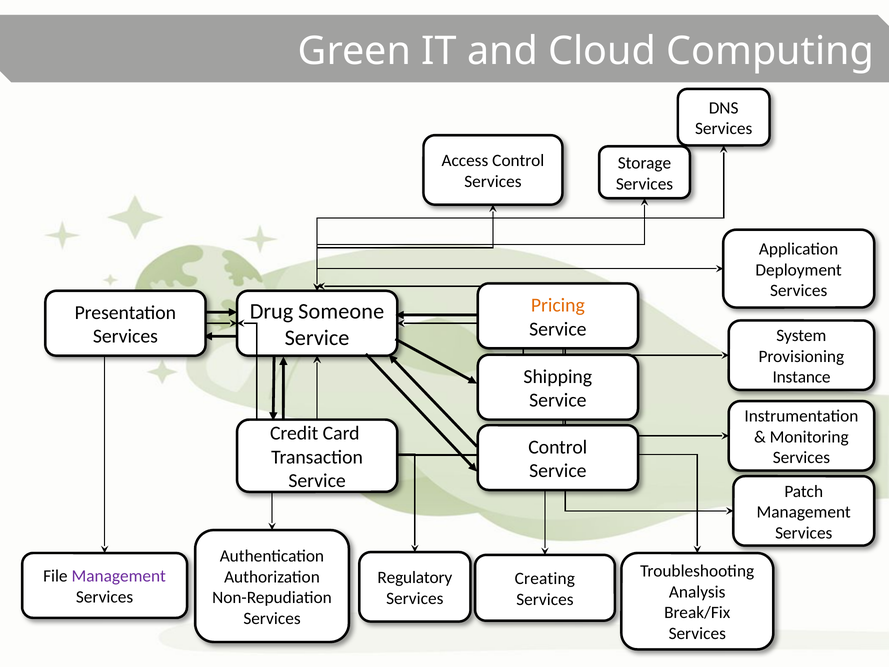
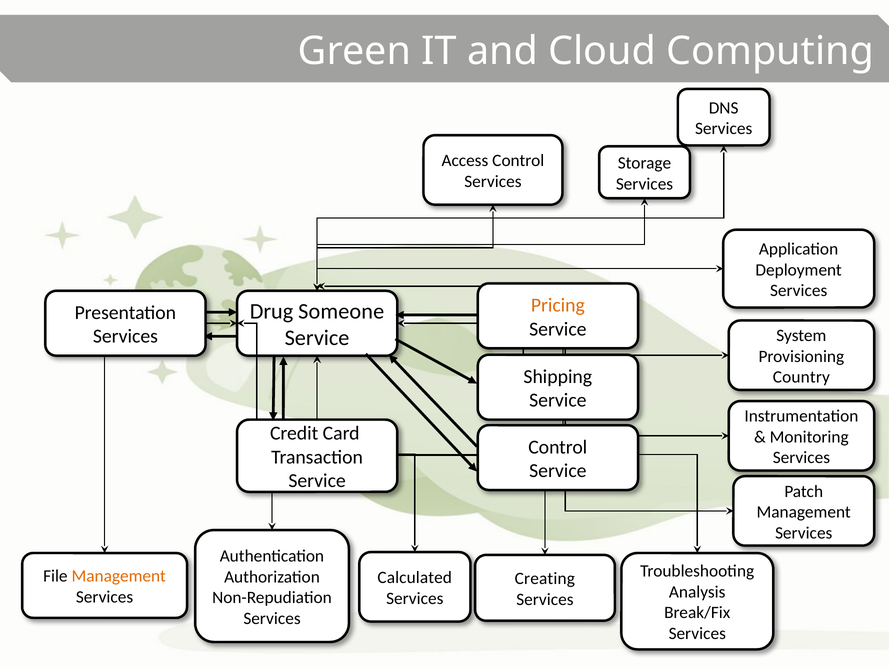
Instance: Instance -> Country
Management at (119, 576) colour: purple -> orange
Regulatory: Regulatory -> Calculated
